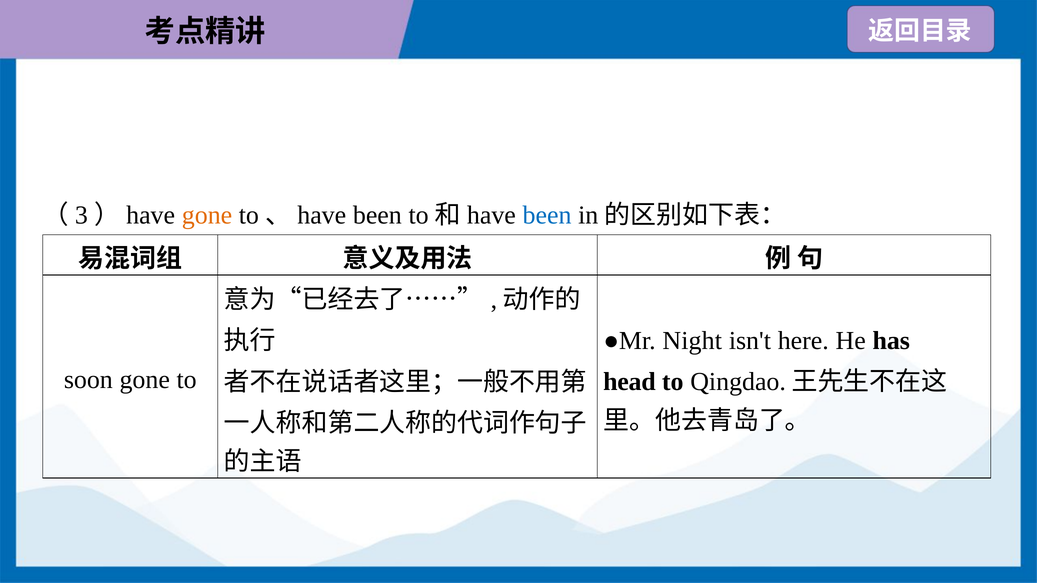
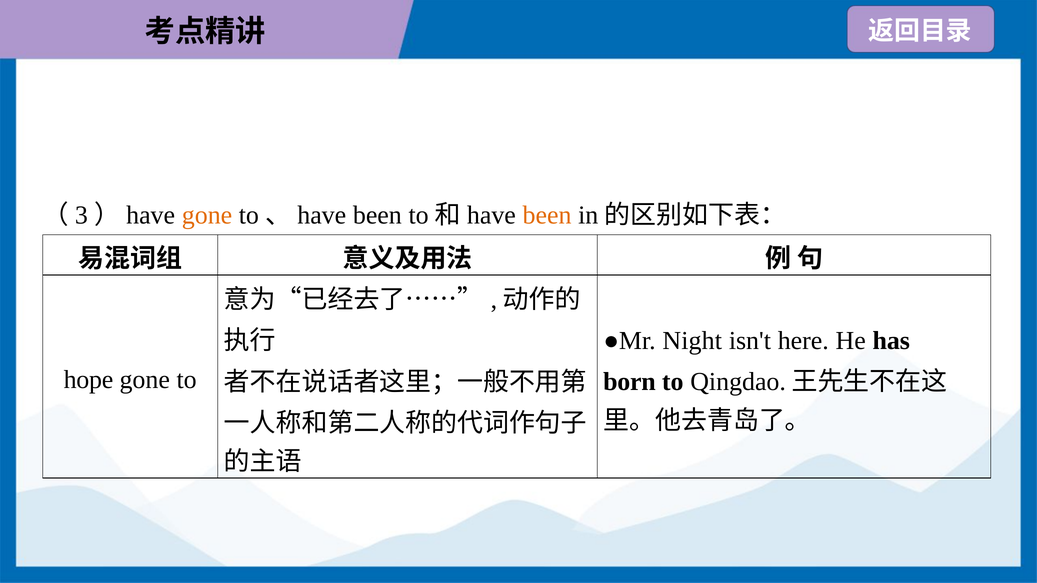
been at (547, 215) colour: blue -> orange
soon: soon -> hope
head: head -> born
